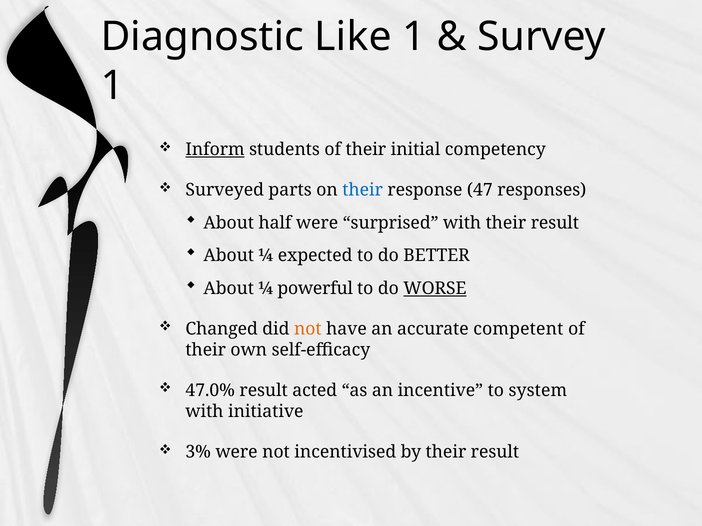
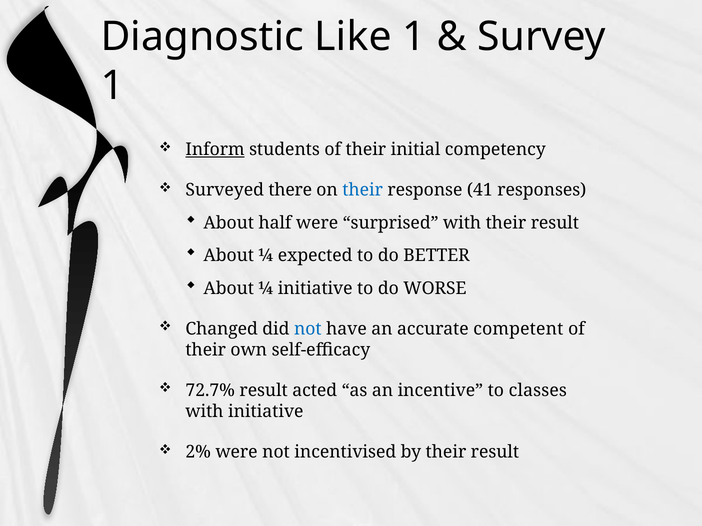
parts: parts -> there
47: 47 -> 41
¼ powerful: powerful -> initiative
WORSE underline: present -> none
not at (308, 329) colour: orange -> blue
47.0%: 47.0% -> 72.7%
system: system -> classes
3%: 3% -> 2%
